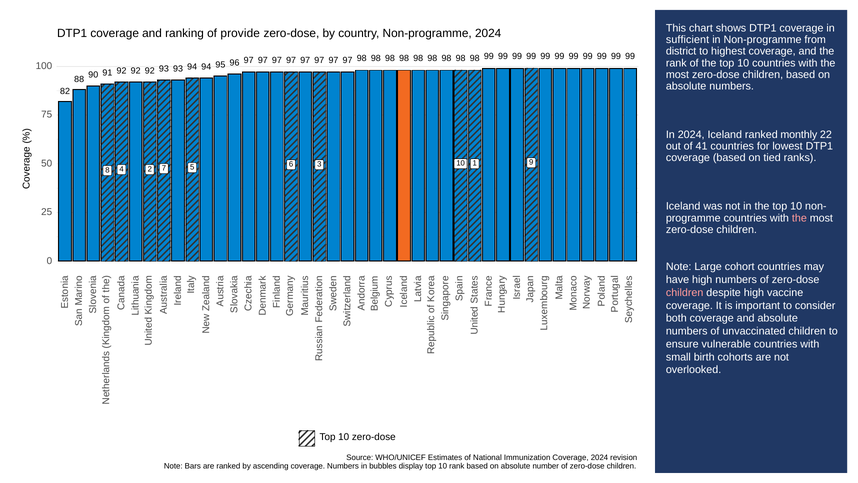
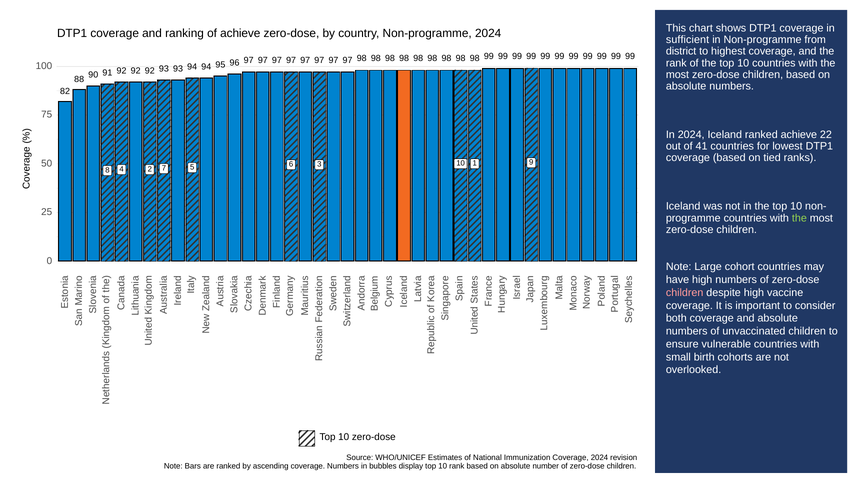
of provide: provide -> achieve
ranked monthly: monthly -> achieve
the at (799, 218) colour: pink -> light green
